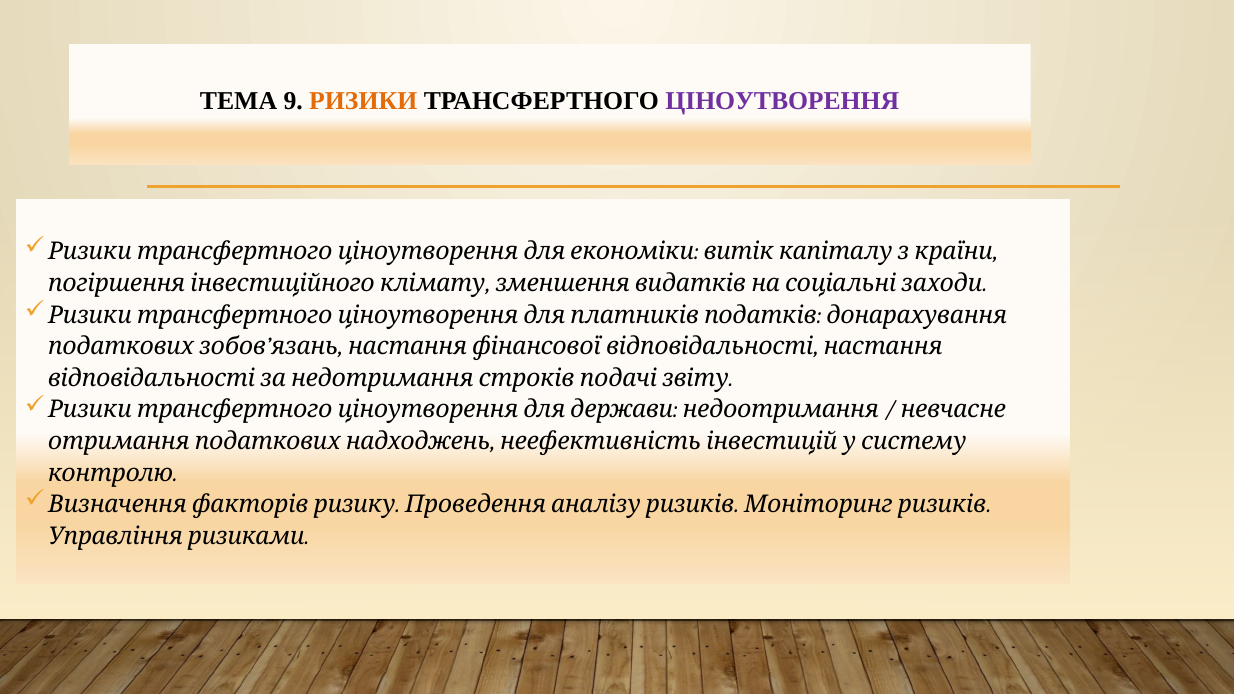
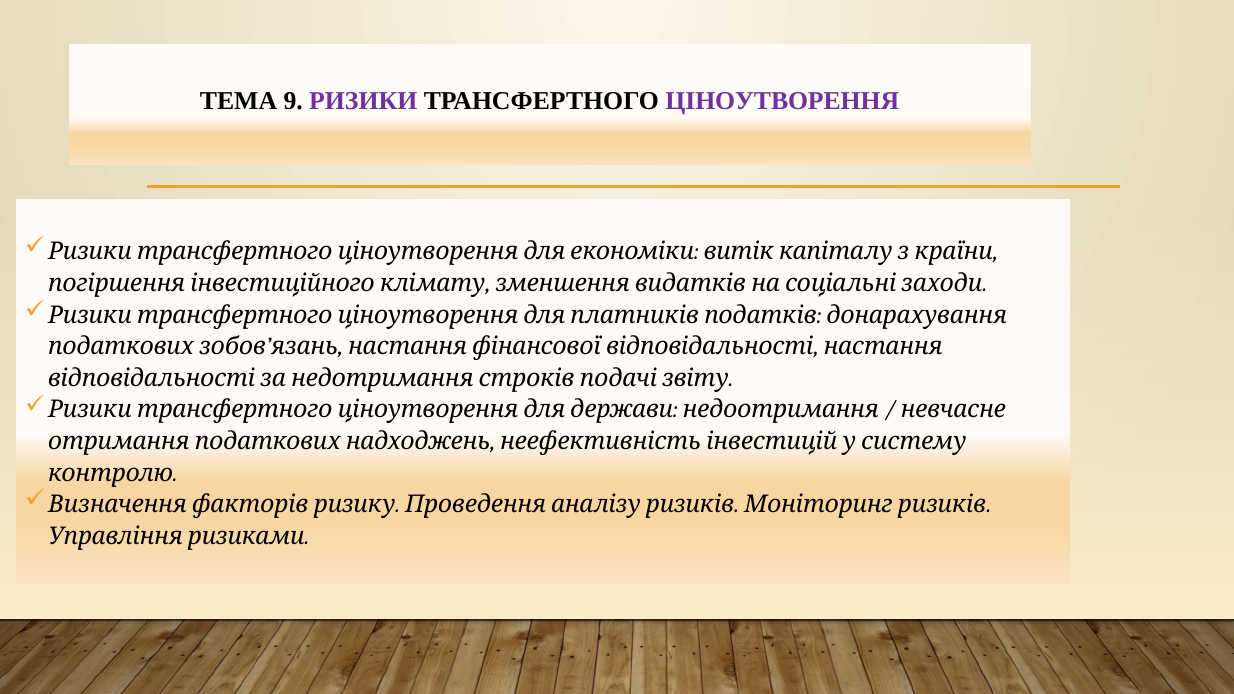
РИЗИКИ colour: orange -> purple
